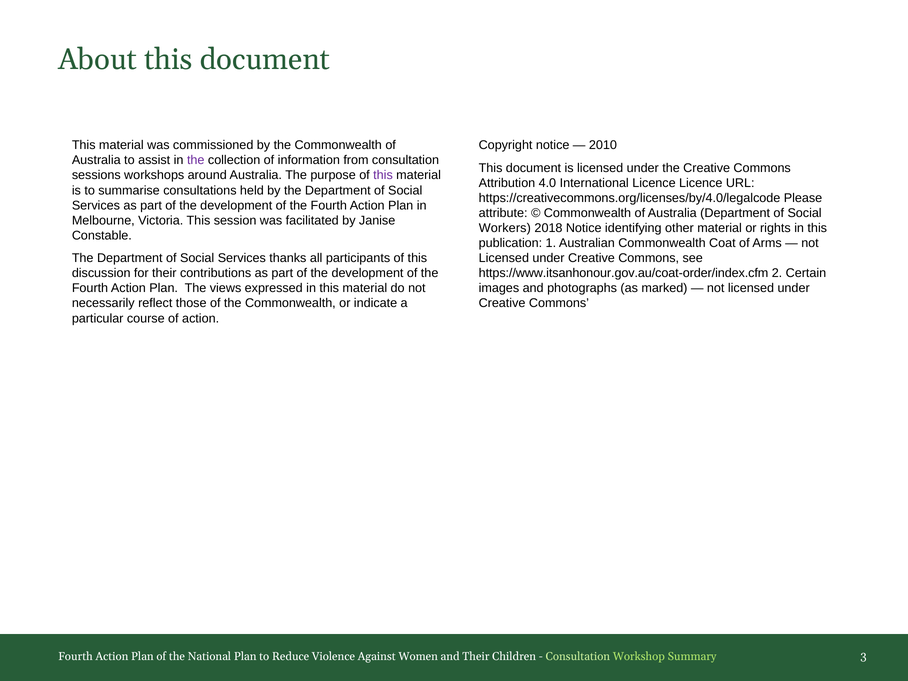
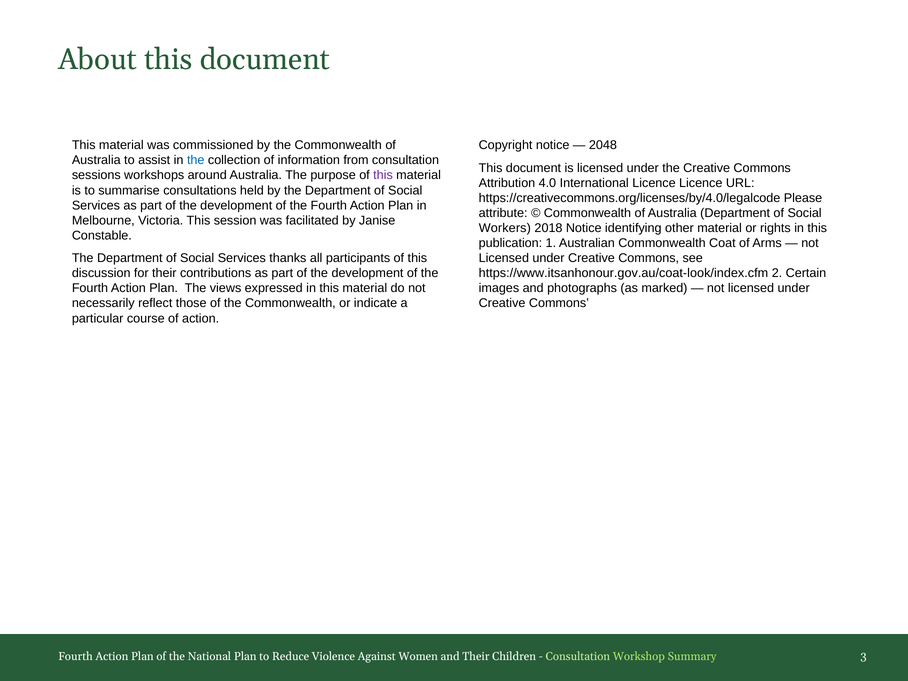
2010: 2010 -> 2048
the at (196, 160) colour: purple -> blue
https://www.itsanhonour.gov.au/coat-order/index.cfm: https://www.itsanhonour.gov.au/coat-order/index.cfm -> https://www.itsanhonour.gov.au/coat-look/index.cfm
